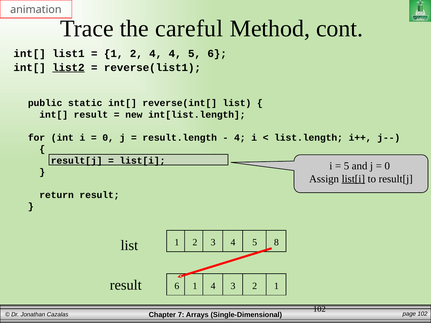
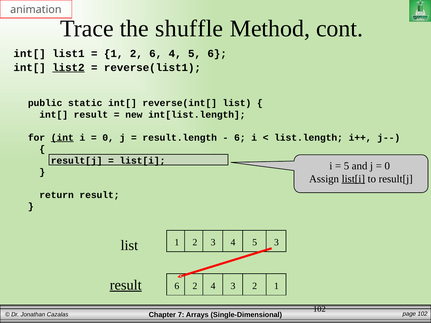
careful: careful -> shuffle
2 4: 4 -> 6
int underline: none -> present
4 at (240, 138): 4 -> 6
5 8: 8 -> 3
result at (126, 285) underline: none -> present
6 1: 1 -> 2
